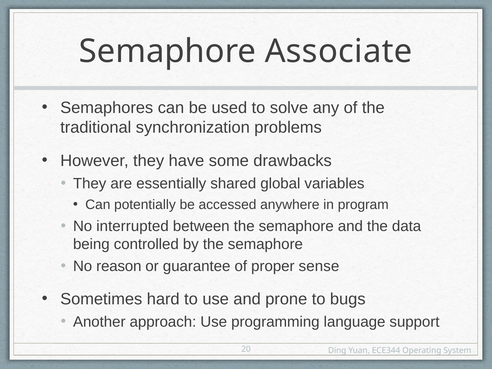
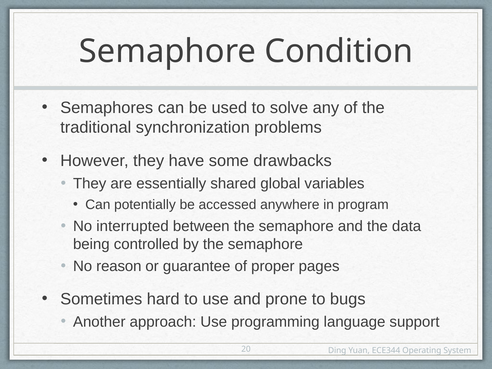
Associate: Associate -> Condition
sense: sense -> pages
